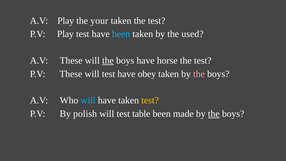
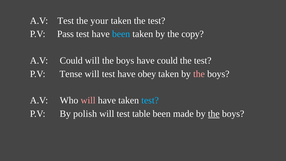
A.V Play: Play -> Test
P.V Play: Play -> Pass
used: used -> copy
A.V These: These -> Could
the at (108, 61) underline: present -> none
have horse: horse -> could
P.V These: These -> Tense
will at (88, 100) colour: light blue -> pink
test at (150, 100) colour: yellow -> light blue
